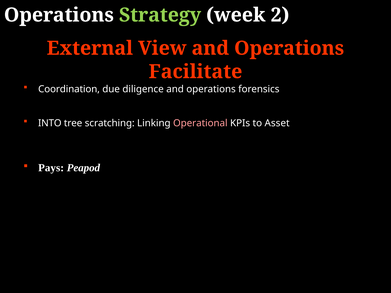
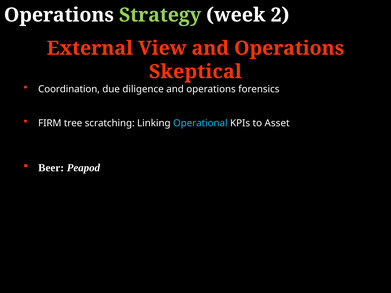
Facilitate: Facilitate -> Skeptical
INTO: INTO -> FIRM
Operational colour: pink -> light blue
Pays: Pays -> Beer
